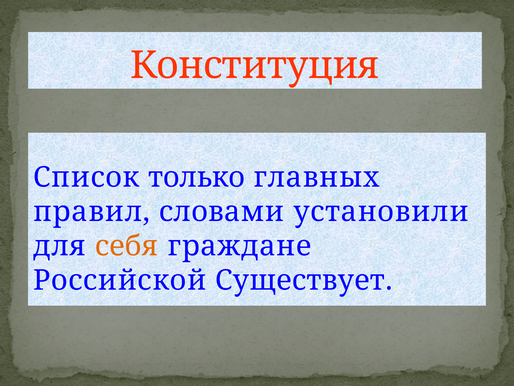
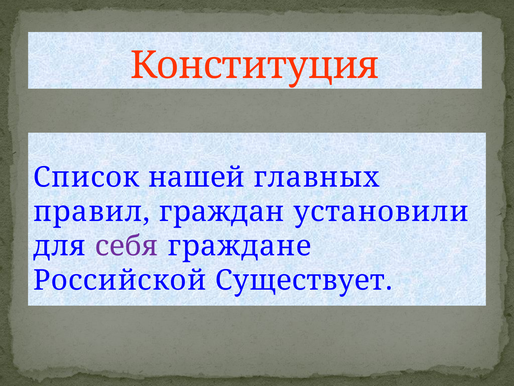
только: только -> нашей
словами: словами -> граждан
себя colour: orange -> purple
